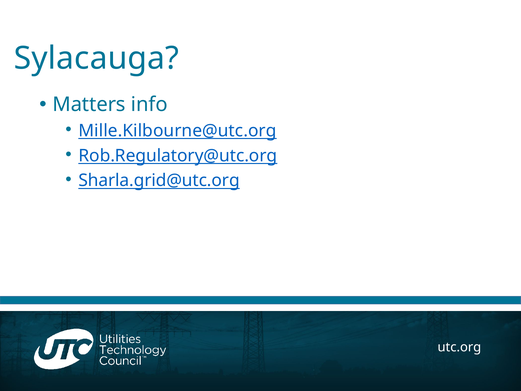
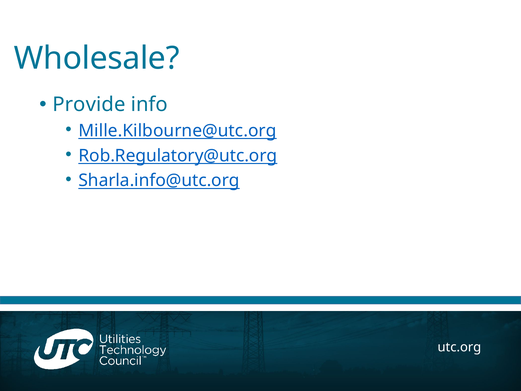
Sylacauga: Sylacauga -> Wholesale
Matters: Matters -> Provide
Sharla.grid@utc.org: Sharla.grid@utc.org -> Sharla.info@utc.org
